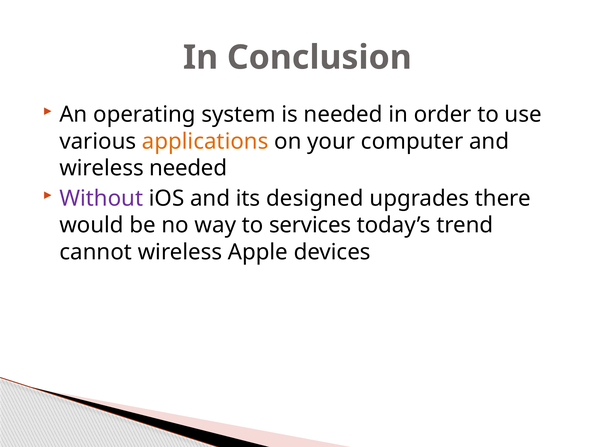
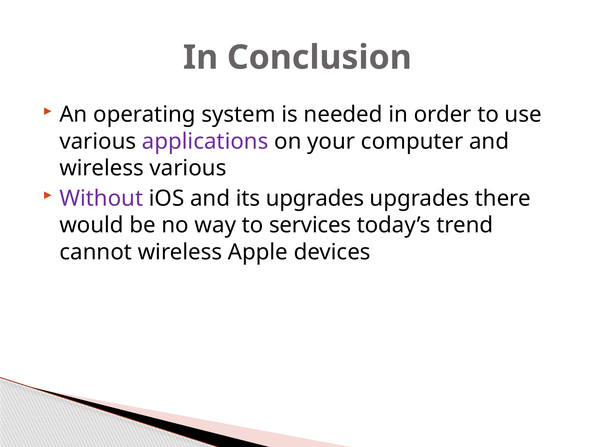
applications colour: orange -> purple
wireless needed: needed -> various
its designed: designed -> upgrades
